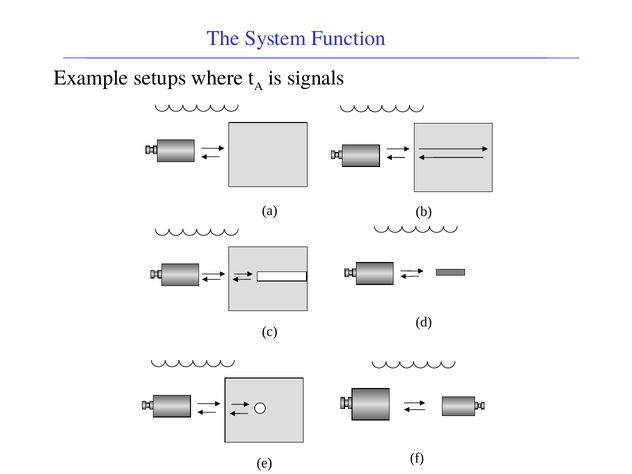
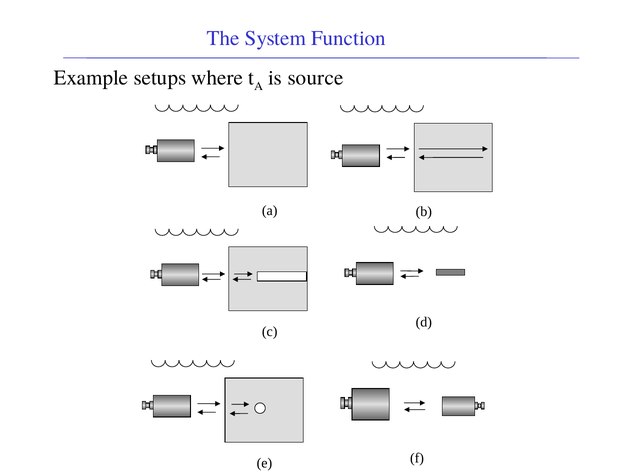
signals: signals -> source
